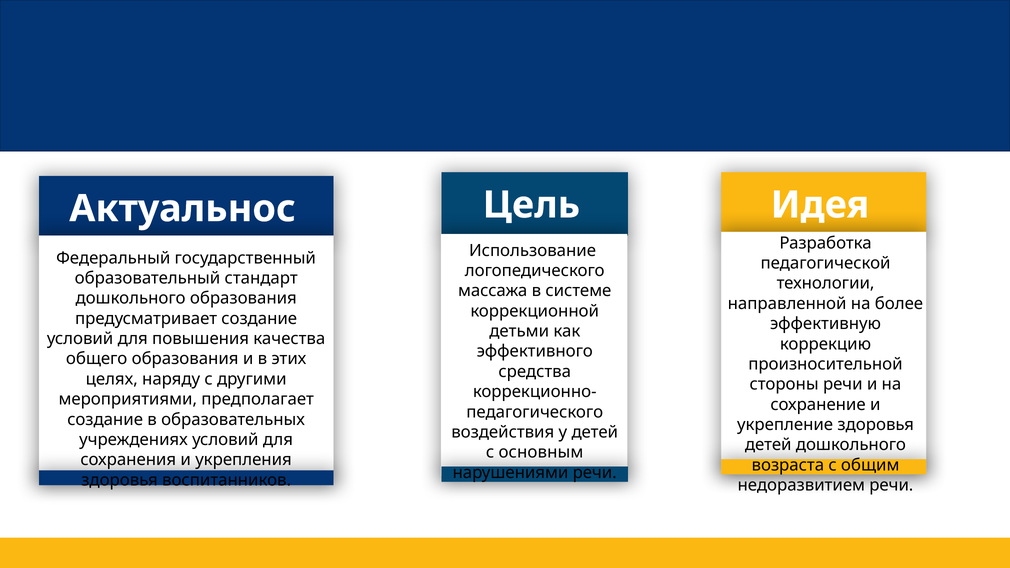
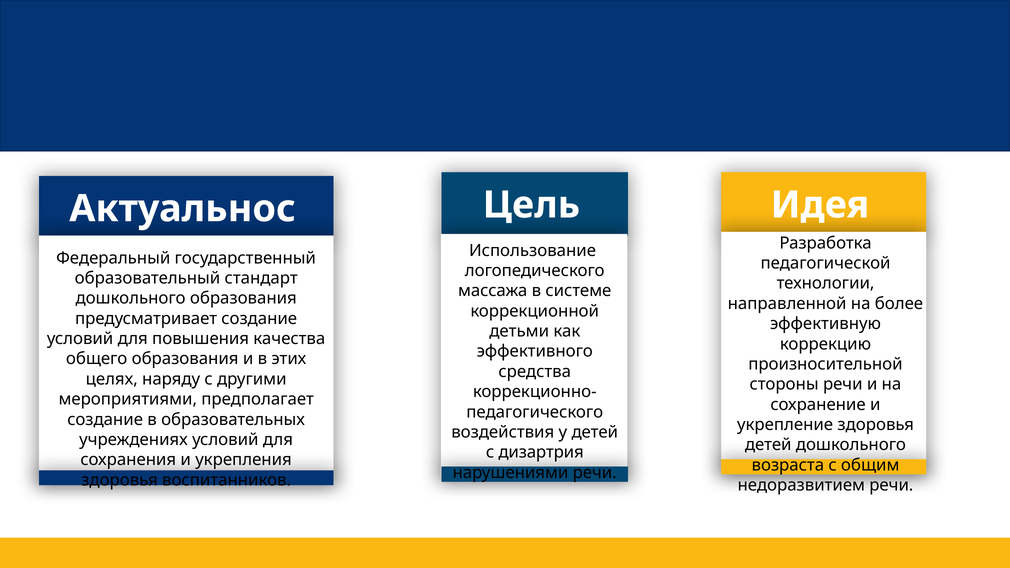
основным: основным -> дизартрия
